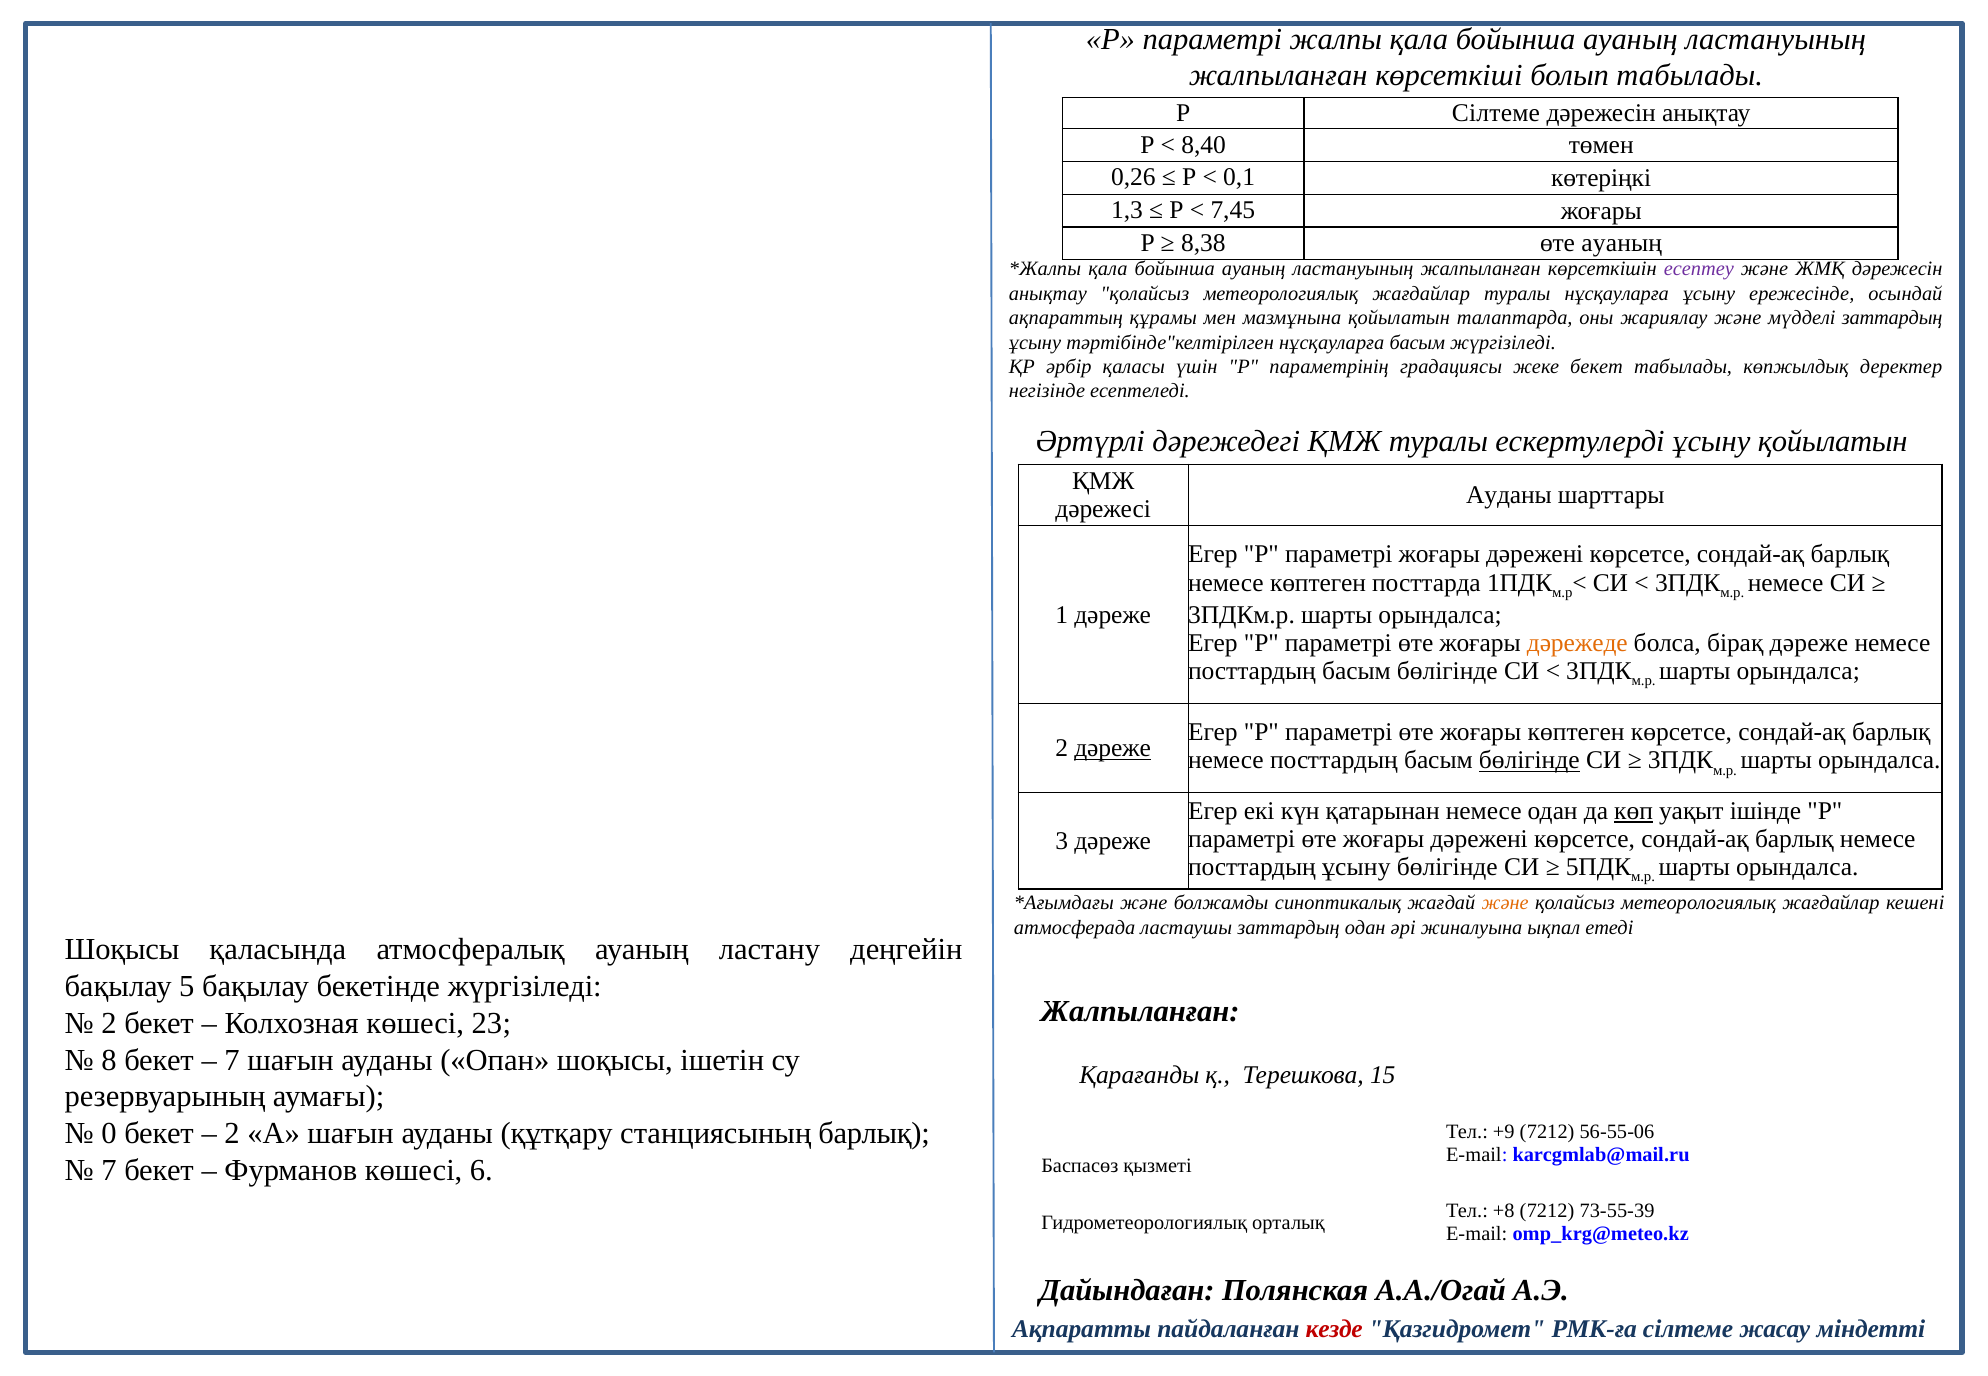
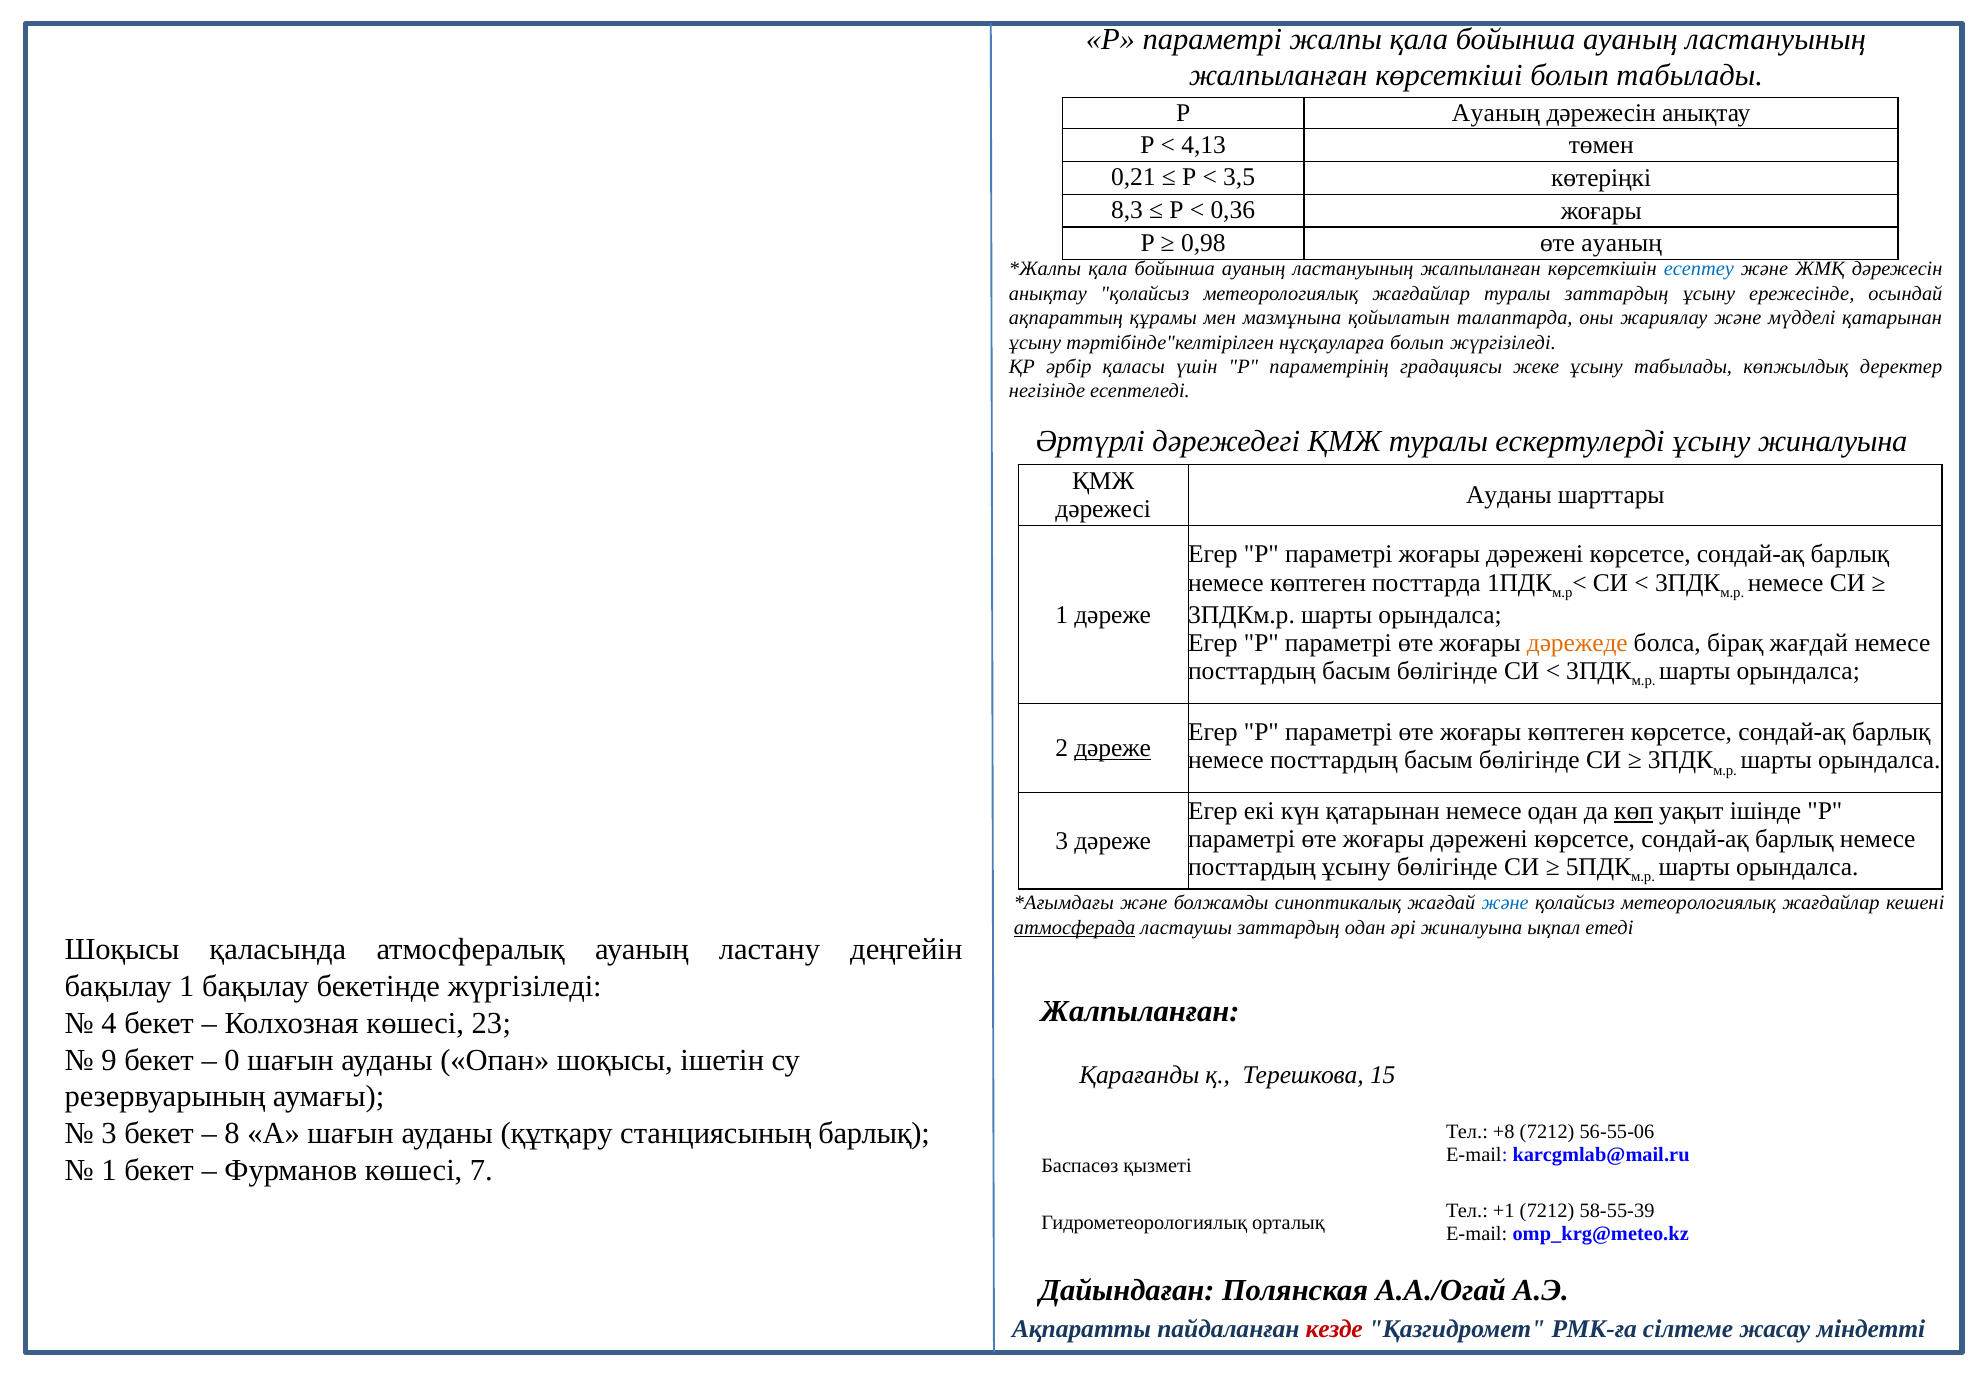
Р Сілтеме: Сілтеме -> Ауаның
8,40: 8,40 -> 4,13
0,26: 0,26 -> 0,21
0,1: 0,1 -> 3,5
1,3: 1,3 -> 8,3
7,45: 7,45 -> 0,36
8,38: 8,38 -> 0,98
есептеу colour: purple -> blue
туралы нұсқауларға: нұсқауларға -> заттардың
мүдделі заттардың: заттардың -> қатарынан
нұсқауларға басым: басым -> болып
жеке бекет: бекет -> ұсыну
ұсыну қойылатын: қойылатын -> жиналуына
бірақ дәреже: дәреже -> жағдай
бөлігінде at (1529, 761) underline: present -> none
және at (1505, 903) colour: orange -> blue
атмосферада underline: none -> present
бақылау 5: 5 -> 1
2 at (109, 1023): 2 -> 4
8: 8 -> 9
7 at (232, 1060): 7 -> 0
0 at (109, 1134): 0 -> 3
2 at (232, 1134): 2 -> 8
+9: +9 -> +8
7 at (109, 1170): 7 -> 1
6: 6 -> 7
+8: +8 -> +1
73-55-39: 73-55-39 -> 58-55-39
